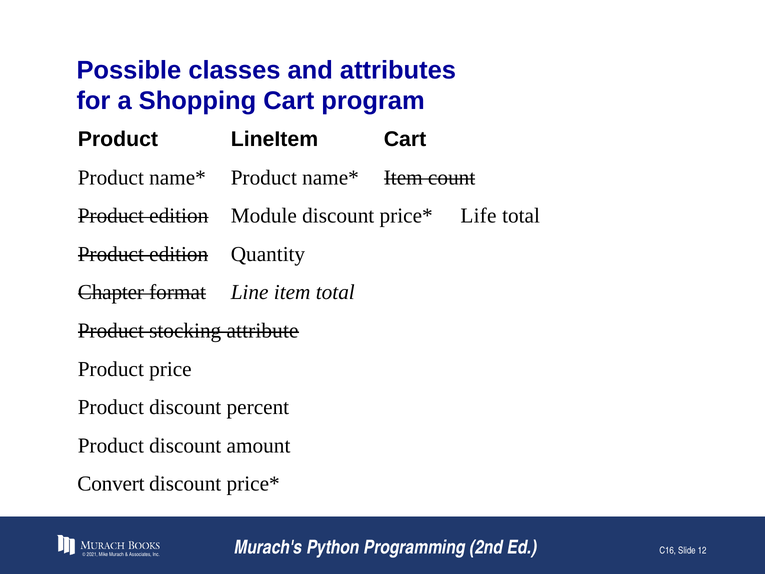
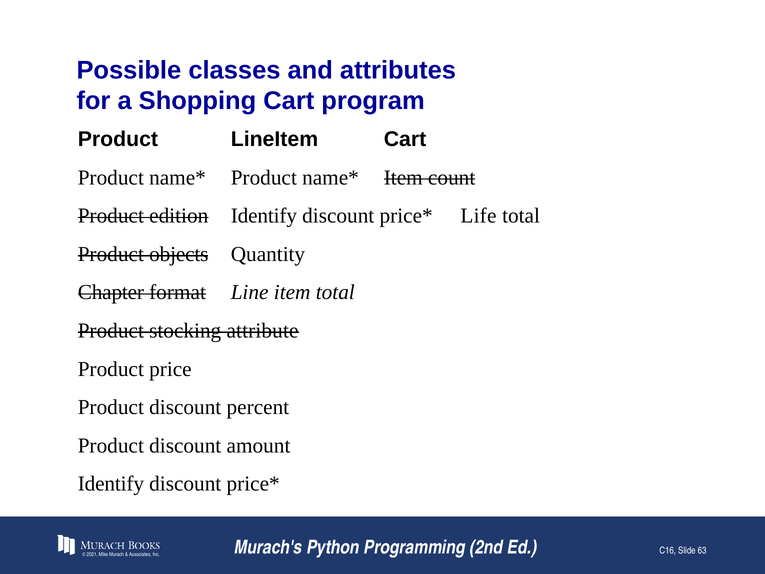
edition Module: Module -> Identify
edition at (179, 254): edition -> objects
Convert at (111, 484): Convert -> Identify
12: 12 -> 63
